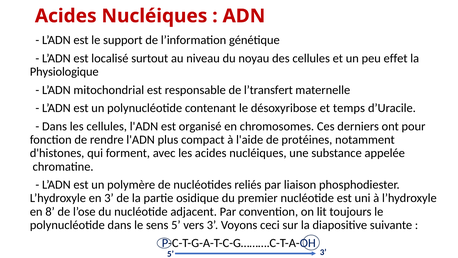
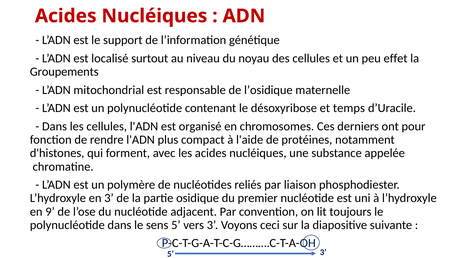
Physiologique: Physiologique -> Groupements
l’transfert: l’transfert -> l’osidique
8: 8 -> 9
